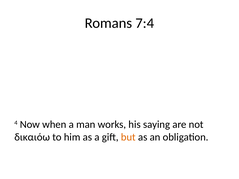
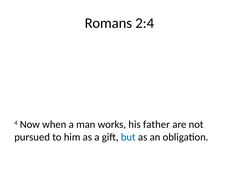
7:4: 7:4 -> 2:4
saying: saying -> father
δικαιόω: δικαιόω -> pursued
but colour: orange -> blue
